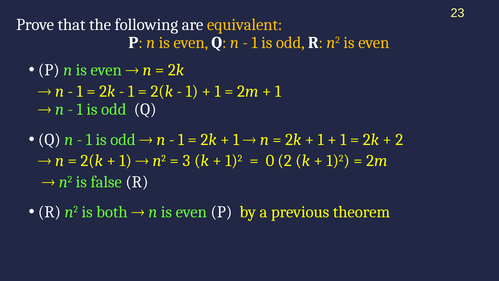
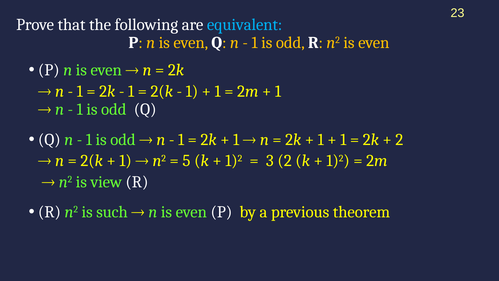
equivalent colour: yellow -> light blue
3: 3 -> 5
0: 0 -> 3
false: false -> view
both: both -> such
